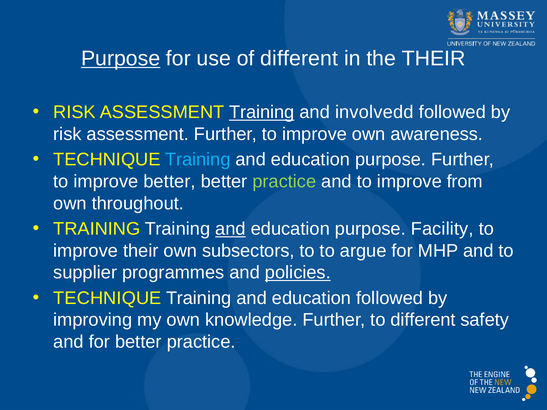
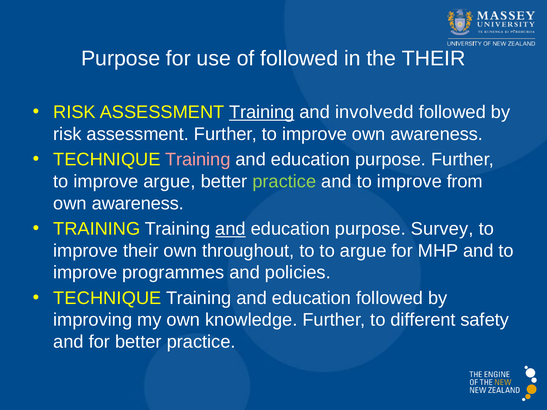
Purpose at (121, 58) underline: present -> none
of different: different -> followed
Training at (198, 160) colour: light blue -> pink
improve better: better -> argue
throughout at (138, 203): throughout -> awareness
Facility: Facility -> Survey
subsectors: subsectors -> throughout
supplier at (85, 273): supplier -> improve
policies underline: present -> none
